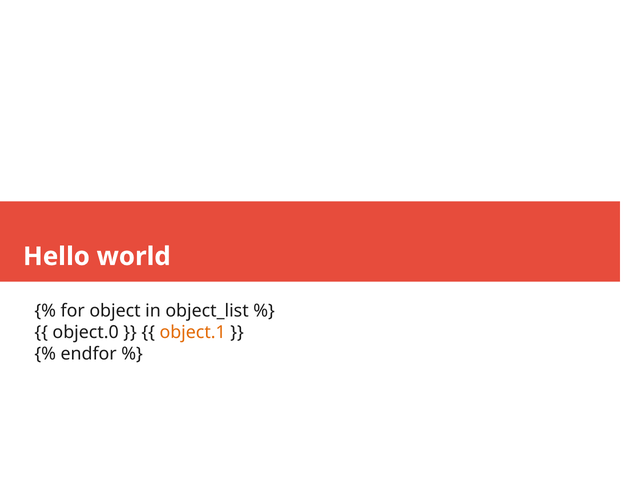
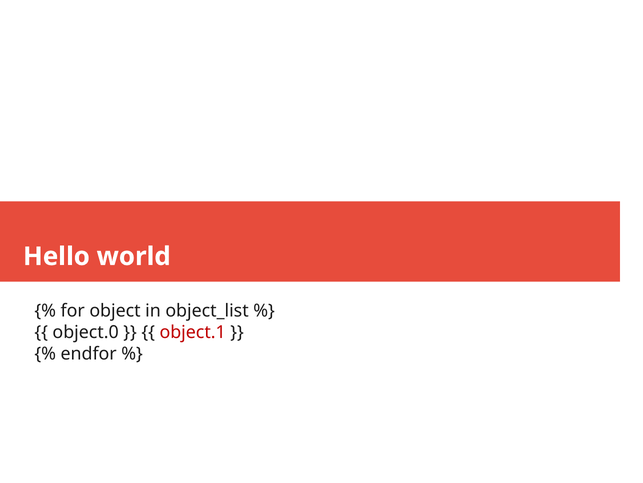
object.1 colour: orange -> red
